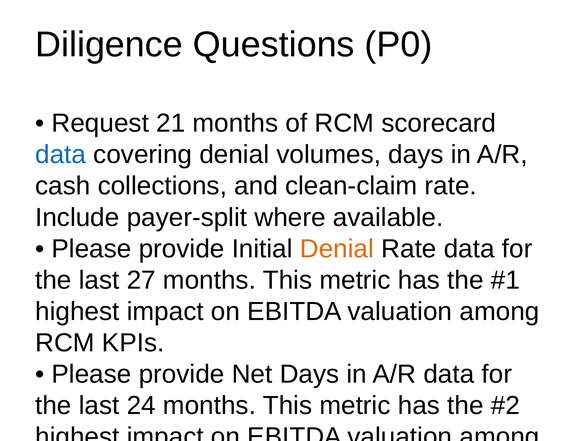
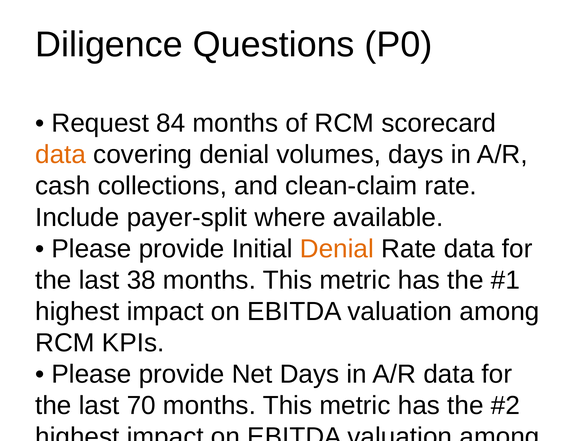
21: 21 -> 84
data at (61, 155) colour: blue -> orange
27: 27 -> 38
24: 24 -> 70
